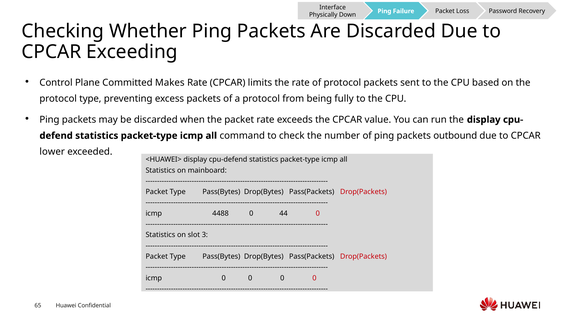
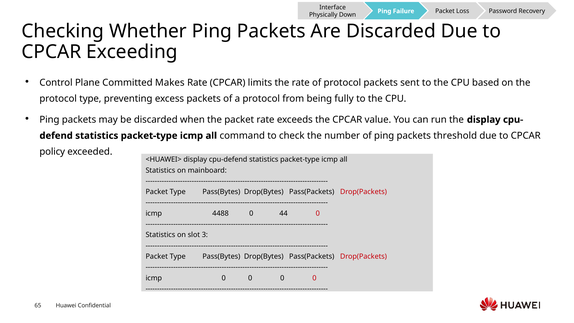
outbound: outbound -> threshold
lower: lower -> policy
